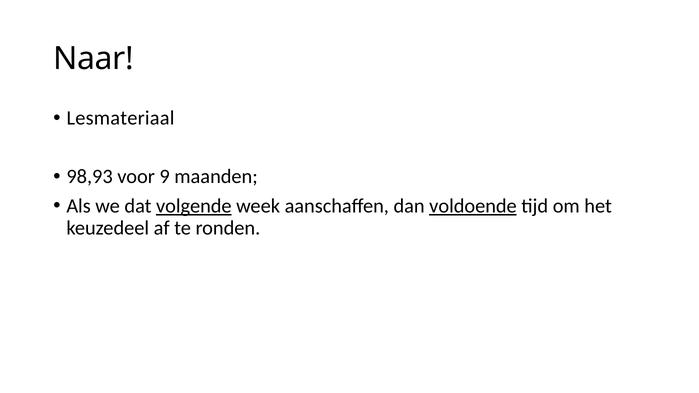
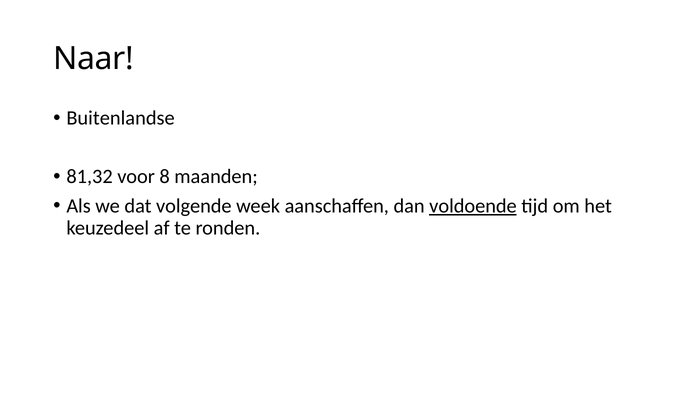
Lesmateriaal: Lesmateriaal -> Buitenlandse
98,93: 98,93 -> 81,32
9: 9 -> 8
volgende underline: present -> none
